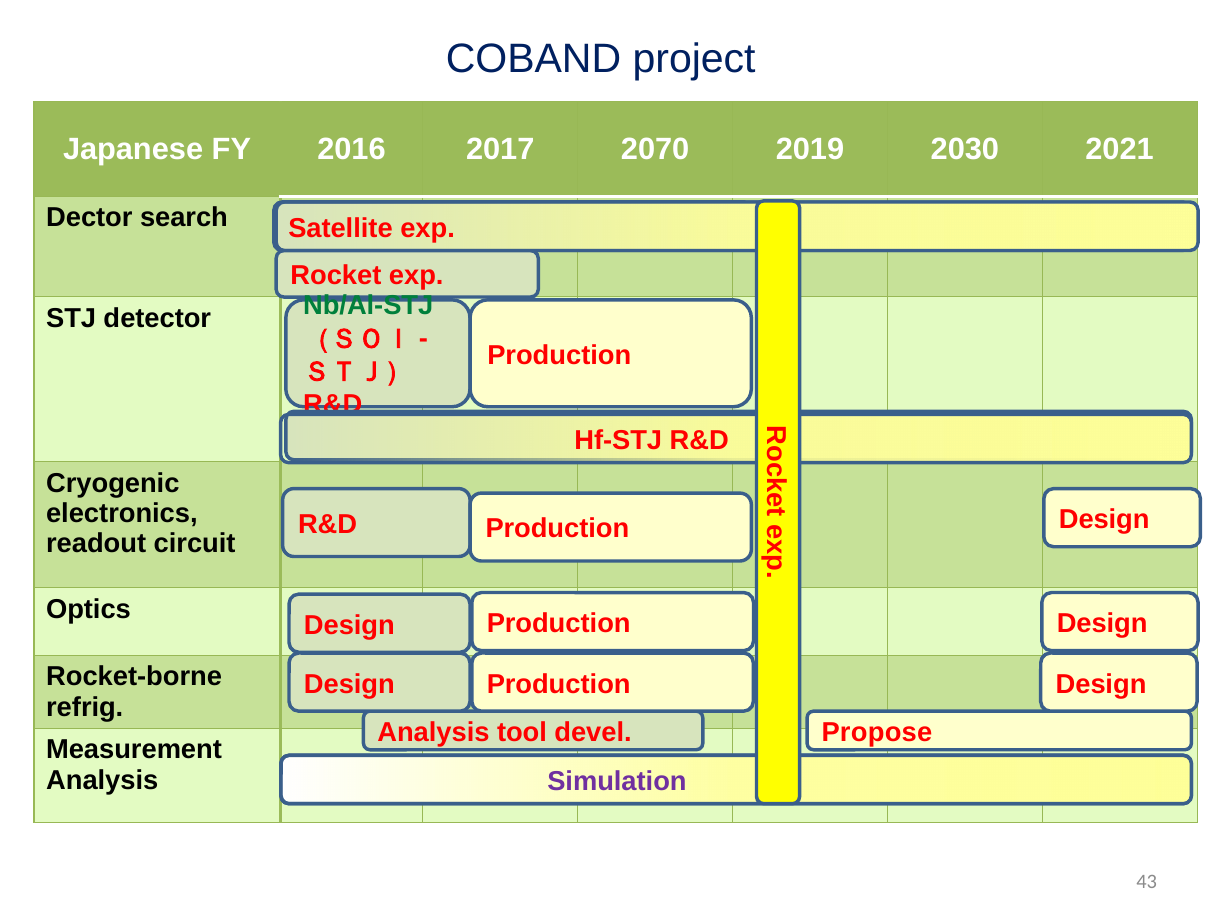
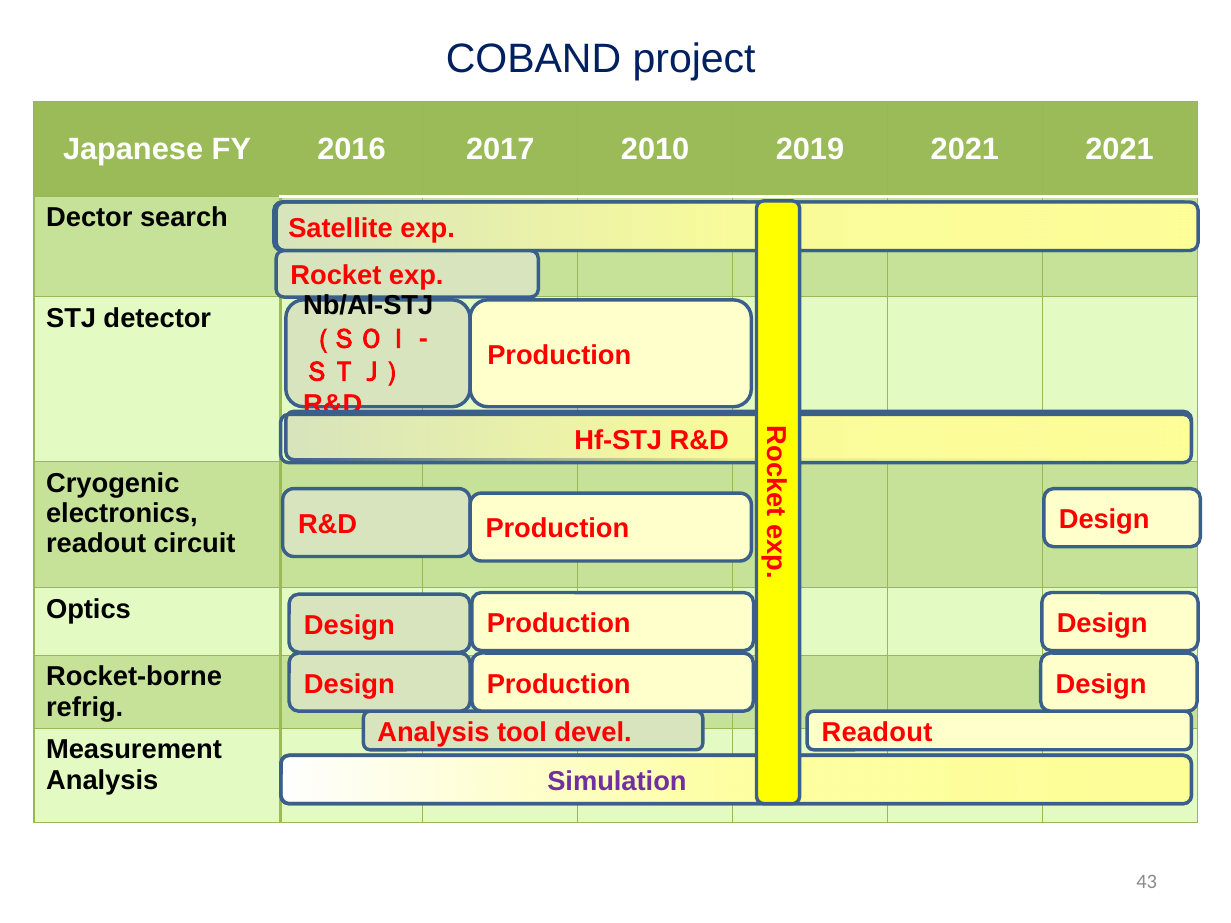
2070: 2070 -> 2010
2019 2030: 2030 -> 2021
Nb/Al-STJ colour: green -> black
devel Propose: Propose -> Readout
